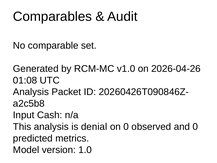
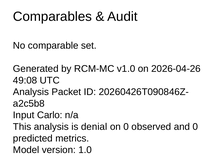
01:08: 01:08 -> 49:08
Cash: Cash -> Carlo
